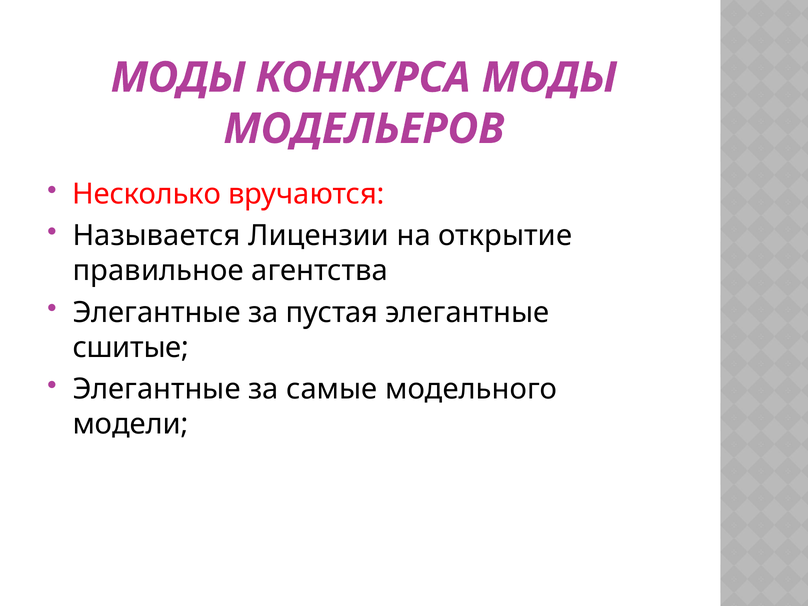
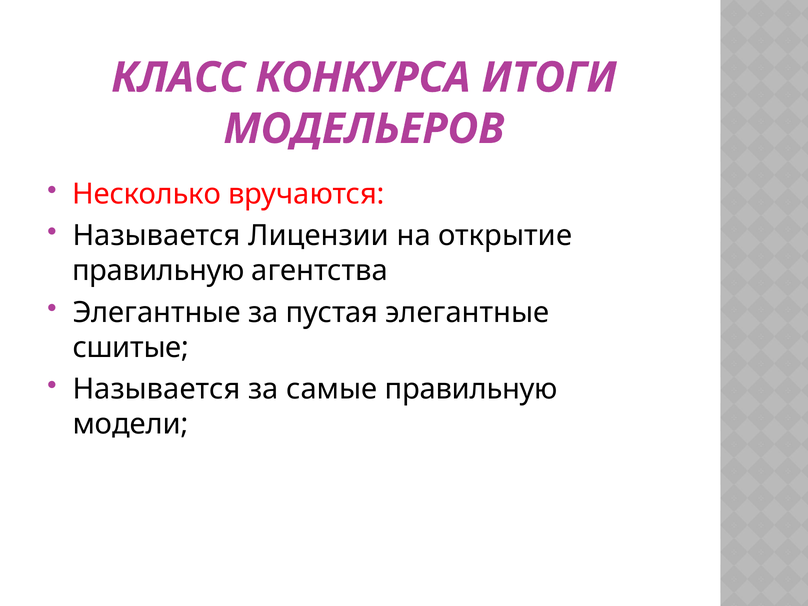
МОДЫ at (178, 78): МОДЫ -> КЛАСС
КОНКУРСА МОДЫ: МОДЫ -> ИТОГИ
правильное at (158, 271): правильное -> правильную
Элегантные at (157, 389): Элегантные -> Называется
самые модельного: модельного -> правильную
